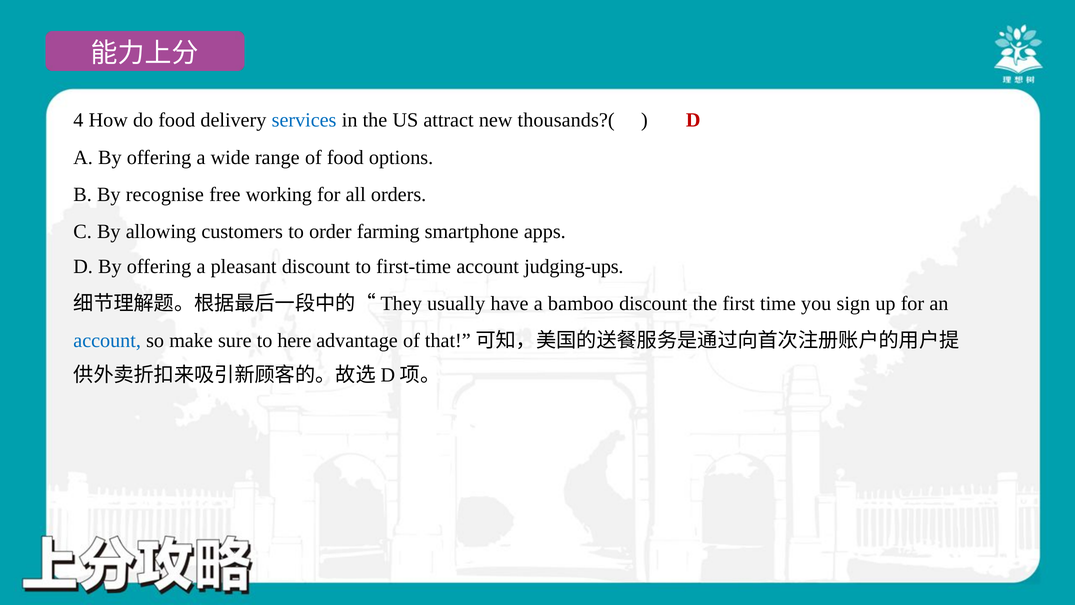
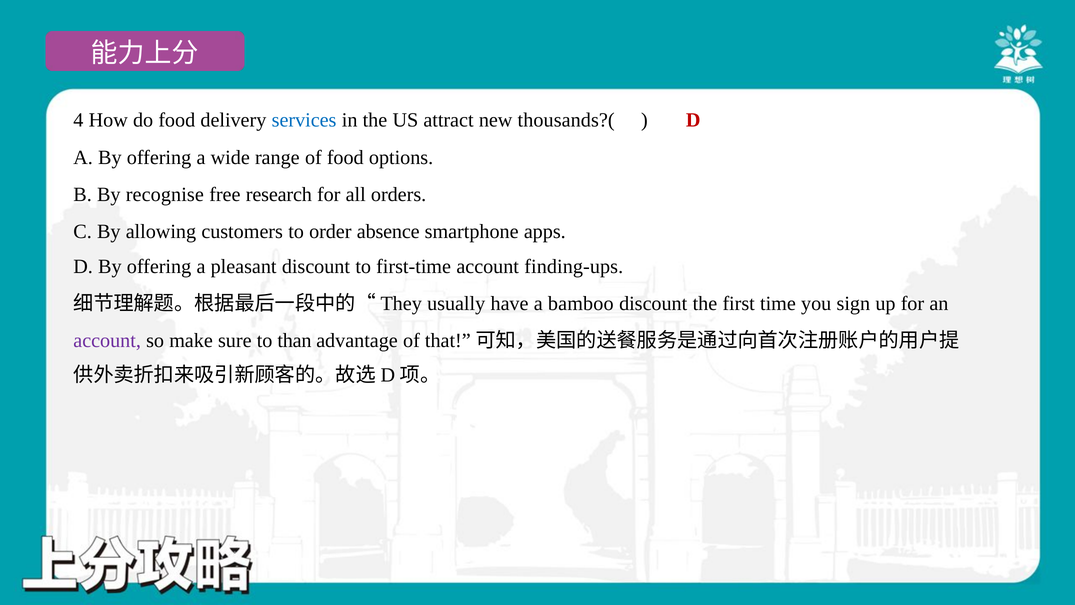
working: working -> research
farming: farming -> absence
judging-ups: judging-ups -> finding-ups
account at (107, 340) colour: blue -> purple
here: here -> than
